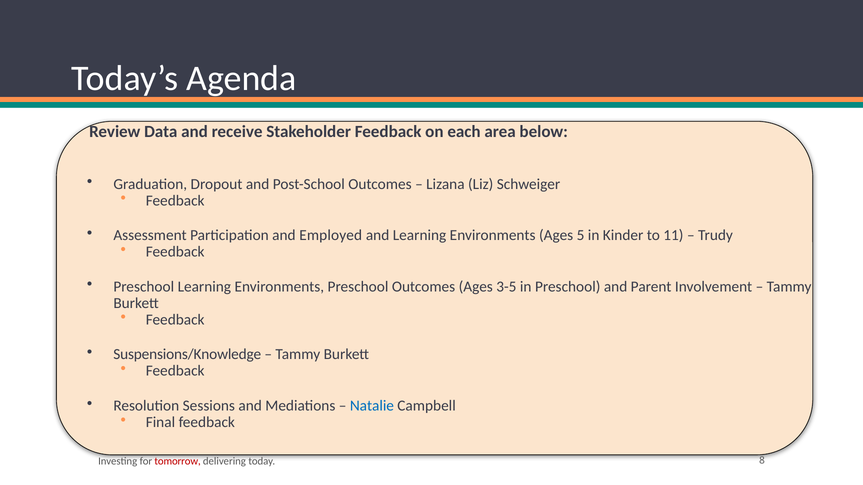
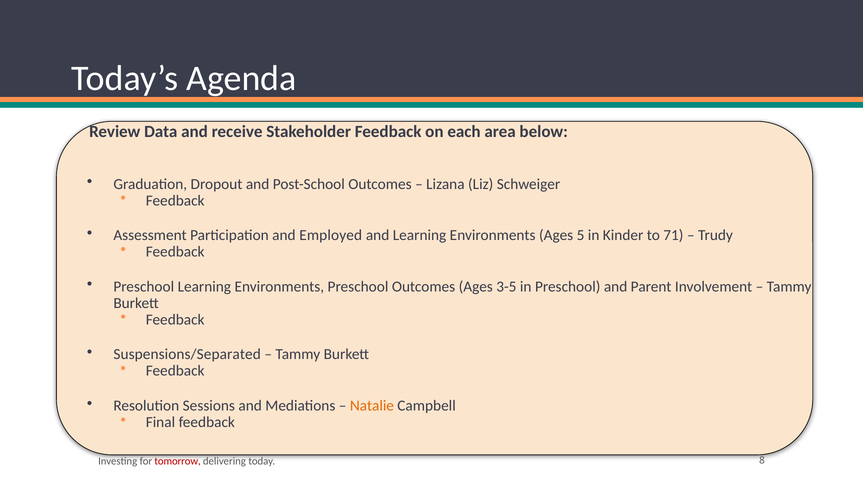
11: 11 -> 71
Suspensions/Knowledge: Suspensions/Knowledge -> Suspensions/Separated
Natalie colour: blue -> orange
